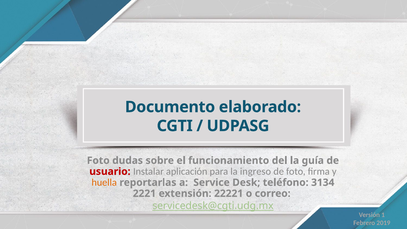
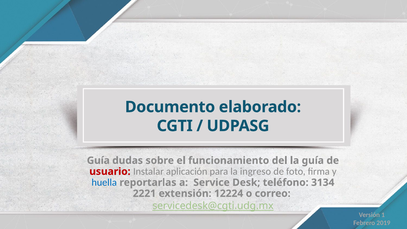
Foto at (98, 160): Foto -> Guía
huella colour: orange -> blue
22221: 22221 -> 12224
